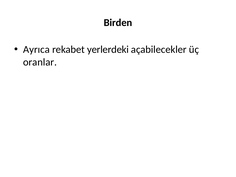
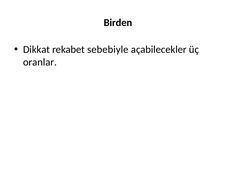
Ayrıca: Ayrıca -> Dikkat
yerlerdeki: yerlerdeki -> sebebiyle
